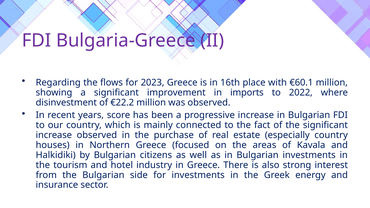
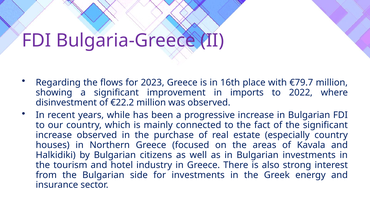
€60.1: €60.1 -> €79.7
score: score -> while
